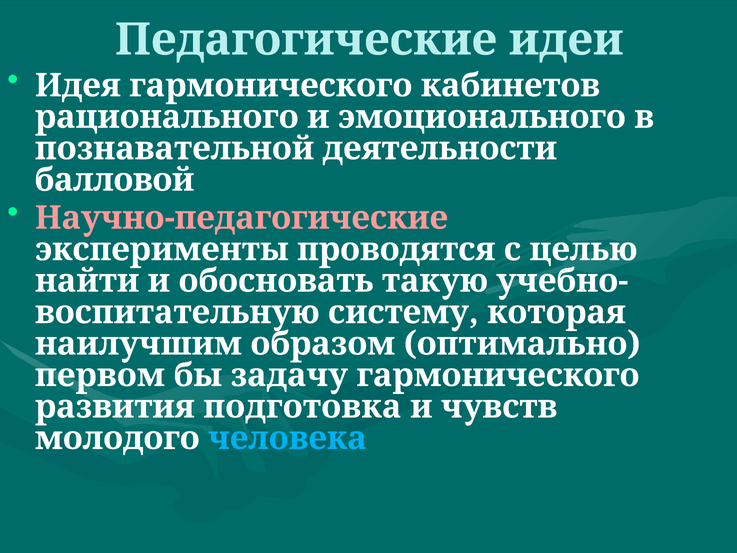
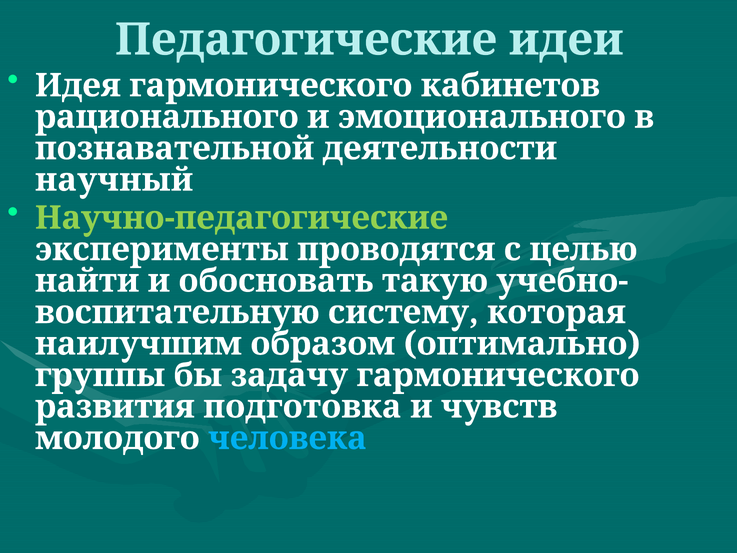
балловой: балловой -> научный
Научно-педагогические colour: pink -> light green
первом: первом -> группы
